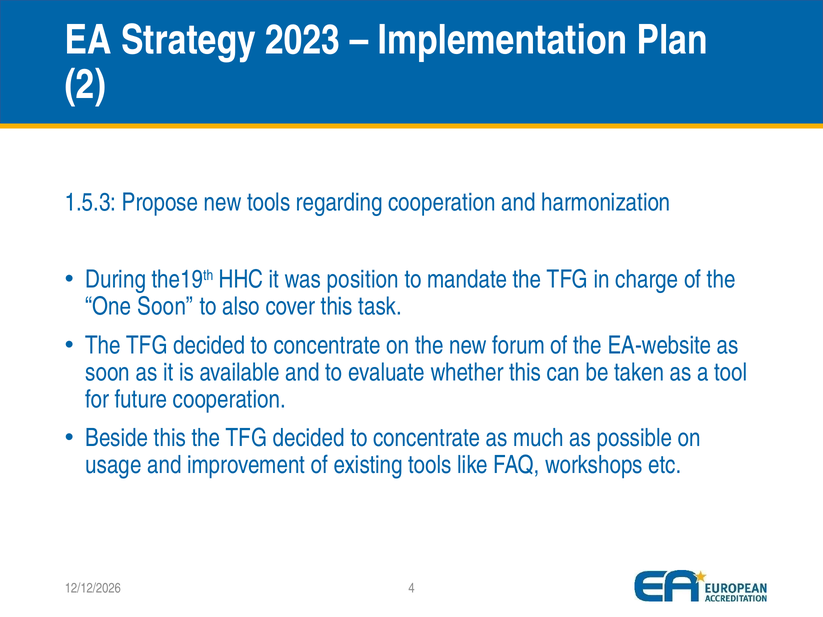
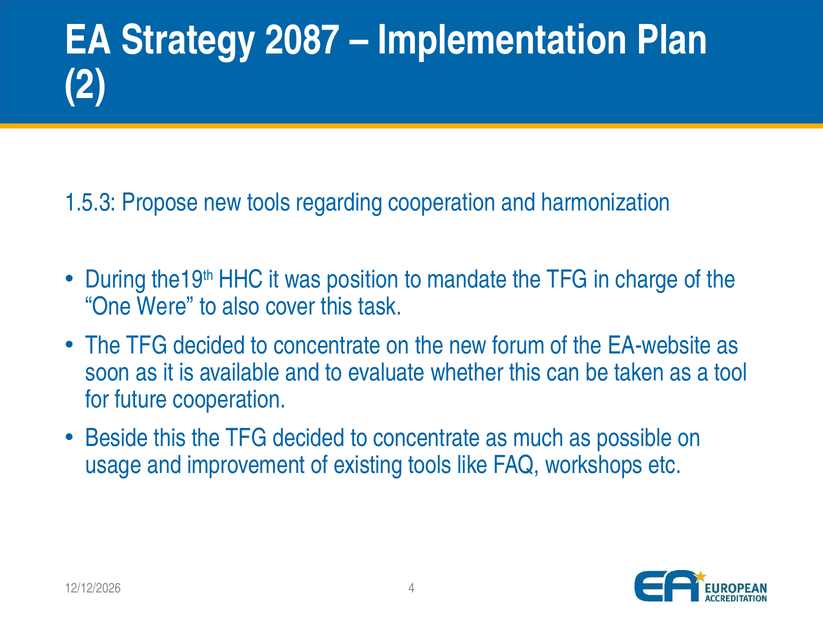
2023: 2023 -> 2087
One Soon: Soon -> Were
